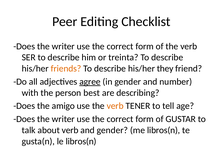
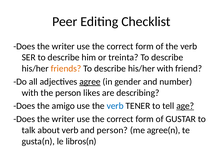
his/her they: they -> with
best: best -> likes
verb at (115, 106) colour: orange -> blue
age underline: none -> present
and gender: gender -> person
me libros(n: libros(n -> agree(n
